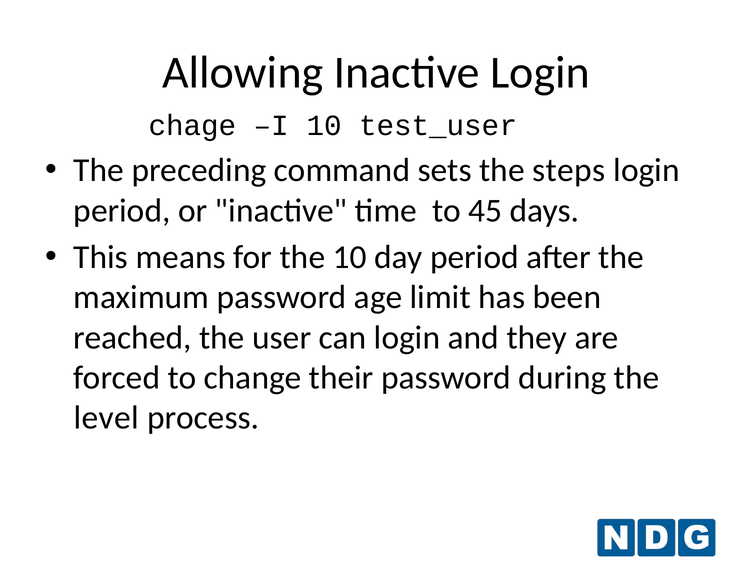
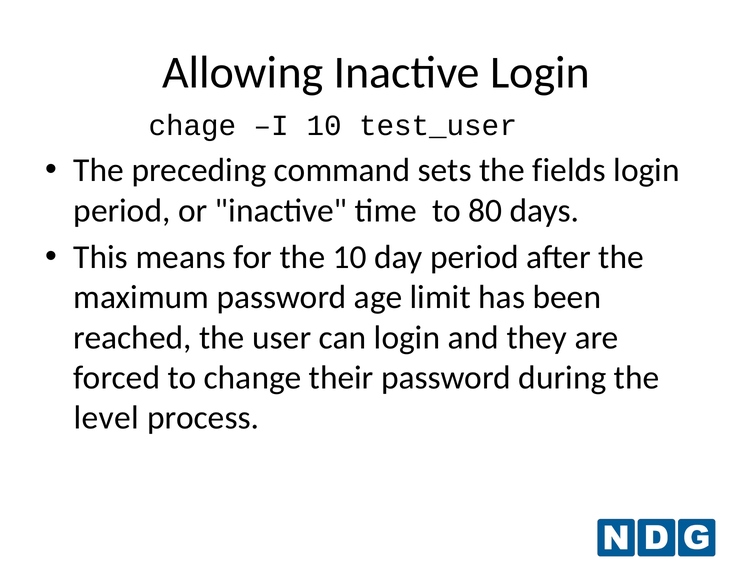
steps: steps -> fields
45: 45 -> 80
